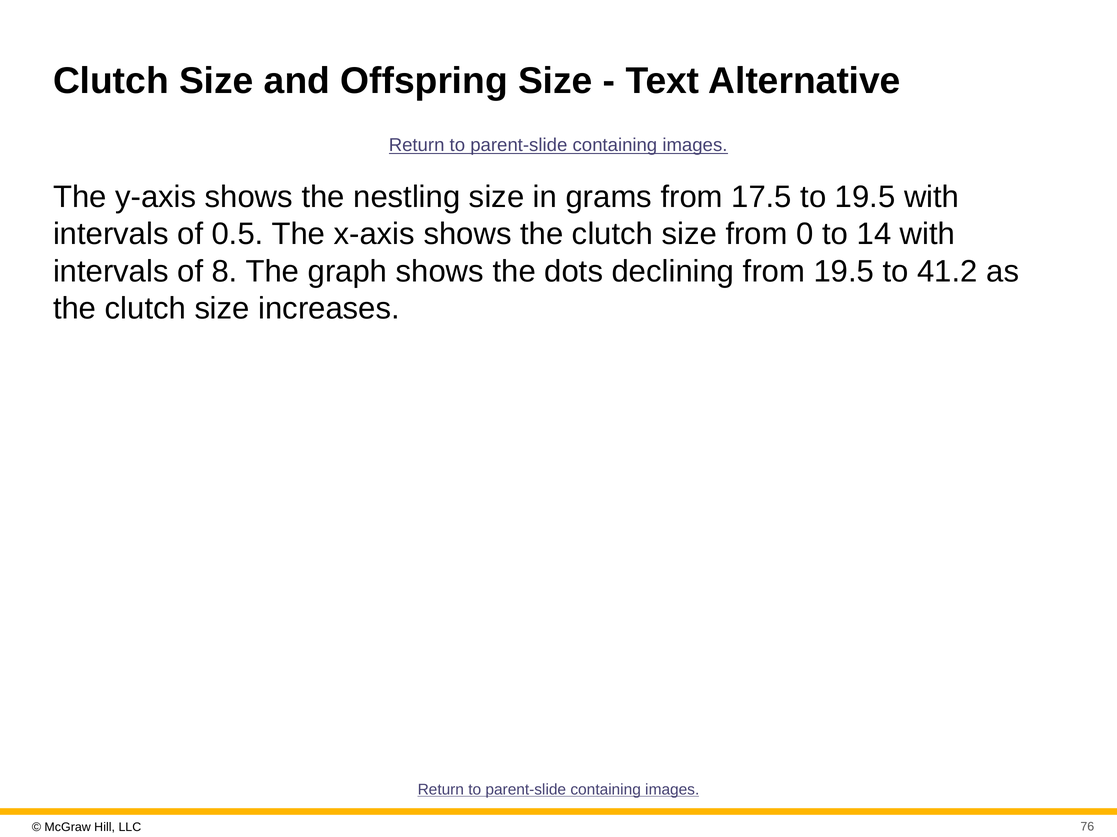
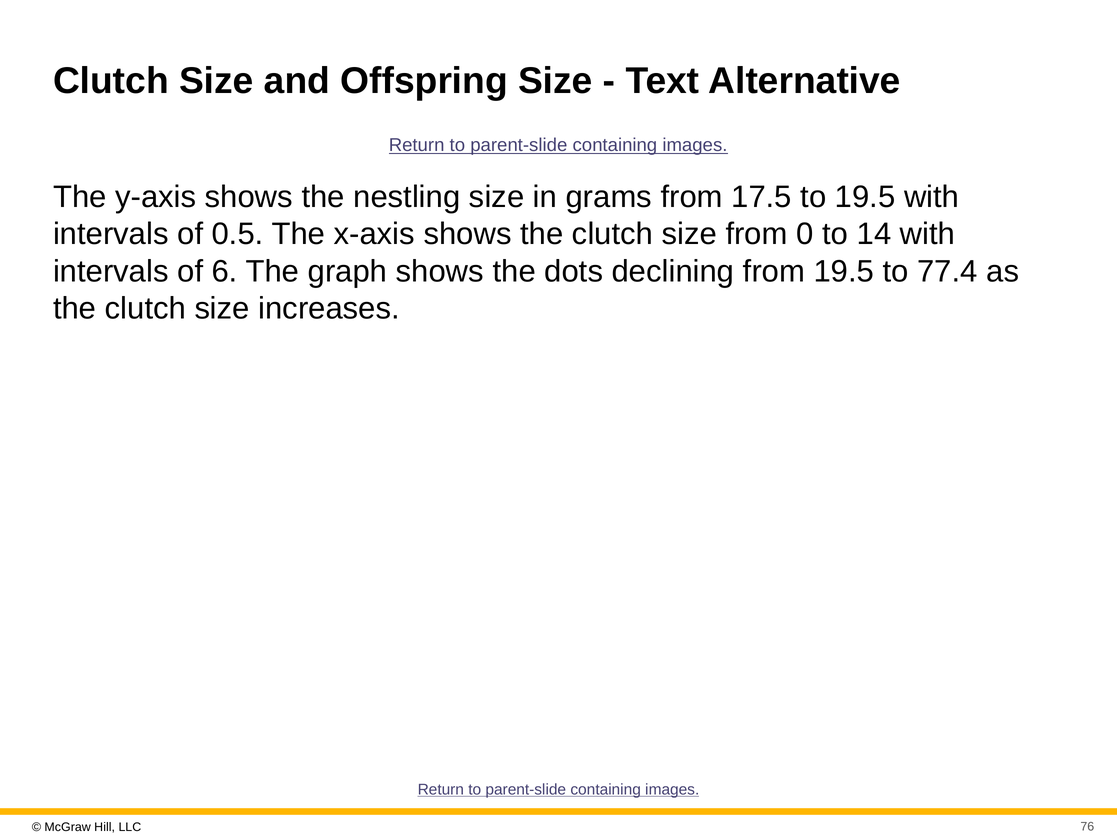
8: 8 -> 6
41.2: 41.2 -> 77.4
